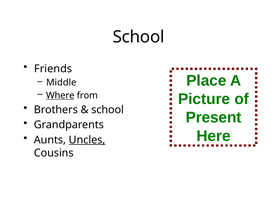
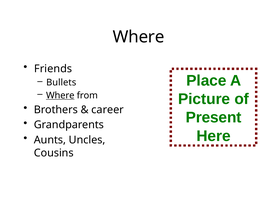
School at (139, 37): School -> Where
Middle: Middle -> Bullets
school at (108, 110): school -> career
Uncles underline: present -> none
